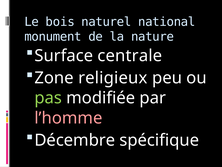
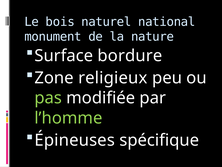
centrale: centrale -> bordure
l’homme colour: pink -> light green
Décembre: Décembre -> Épineuses
